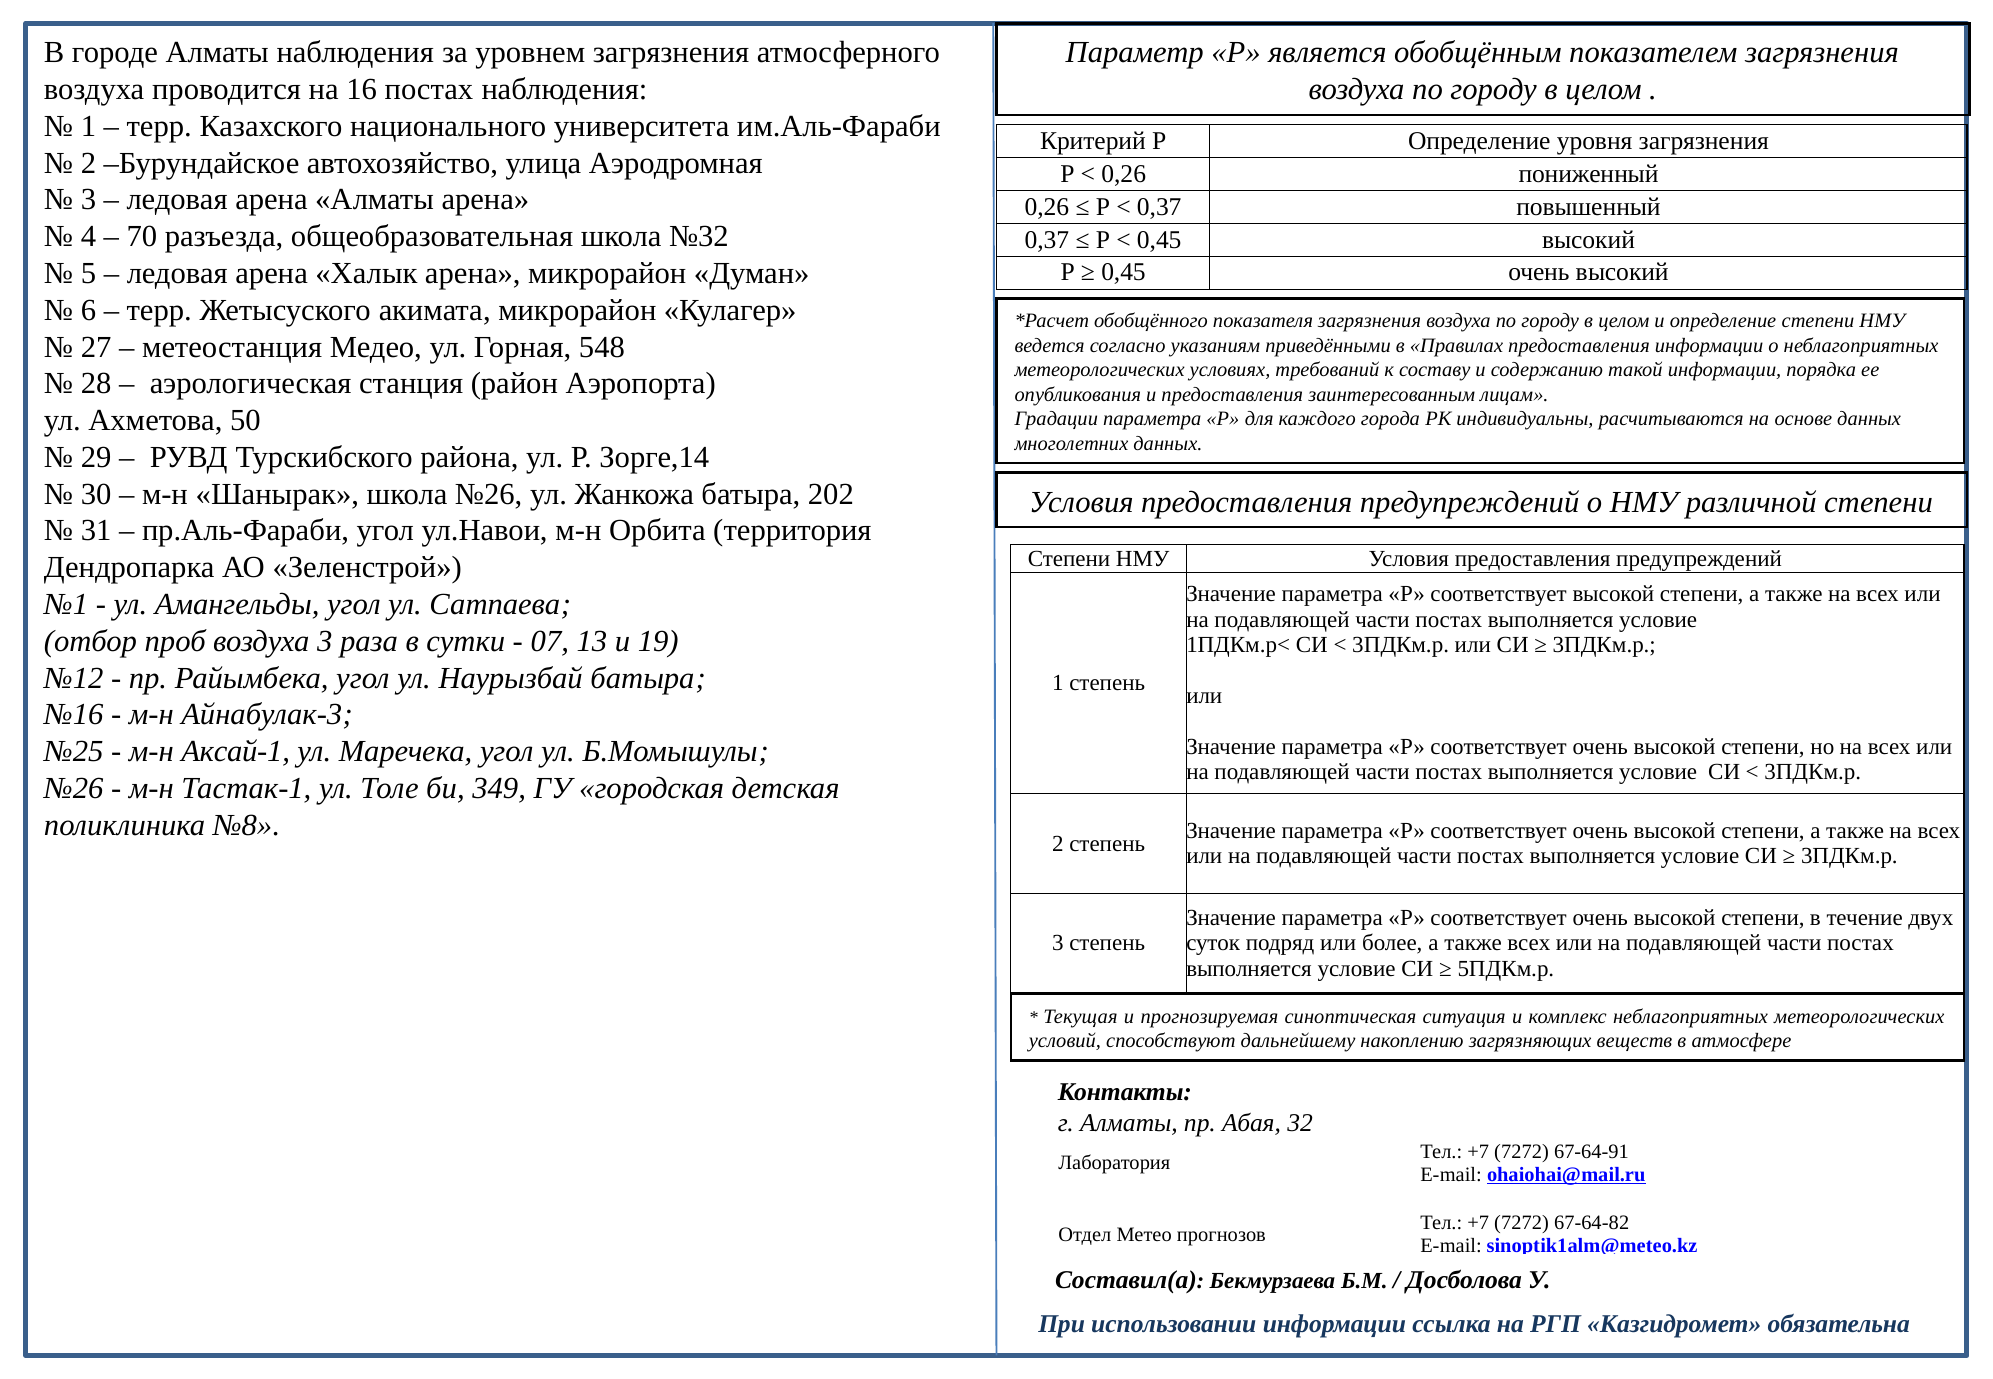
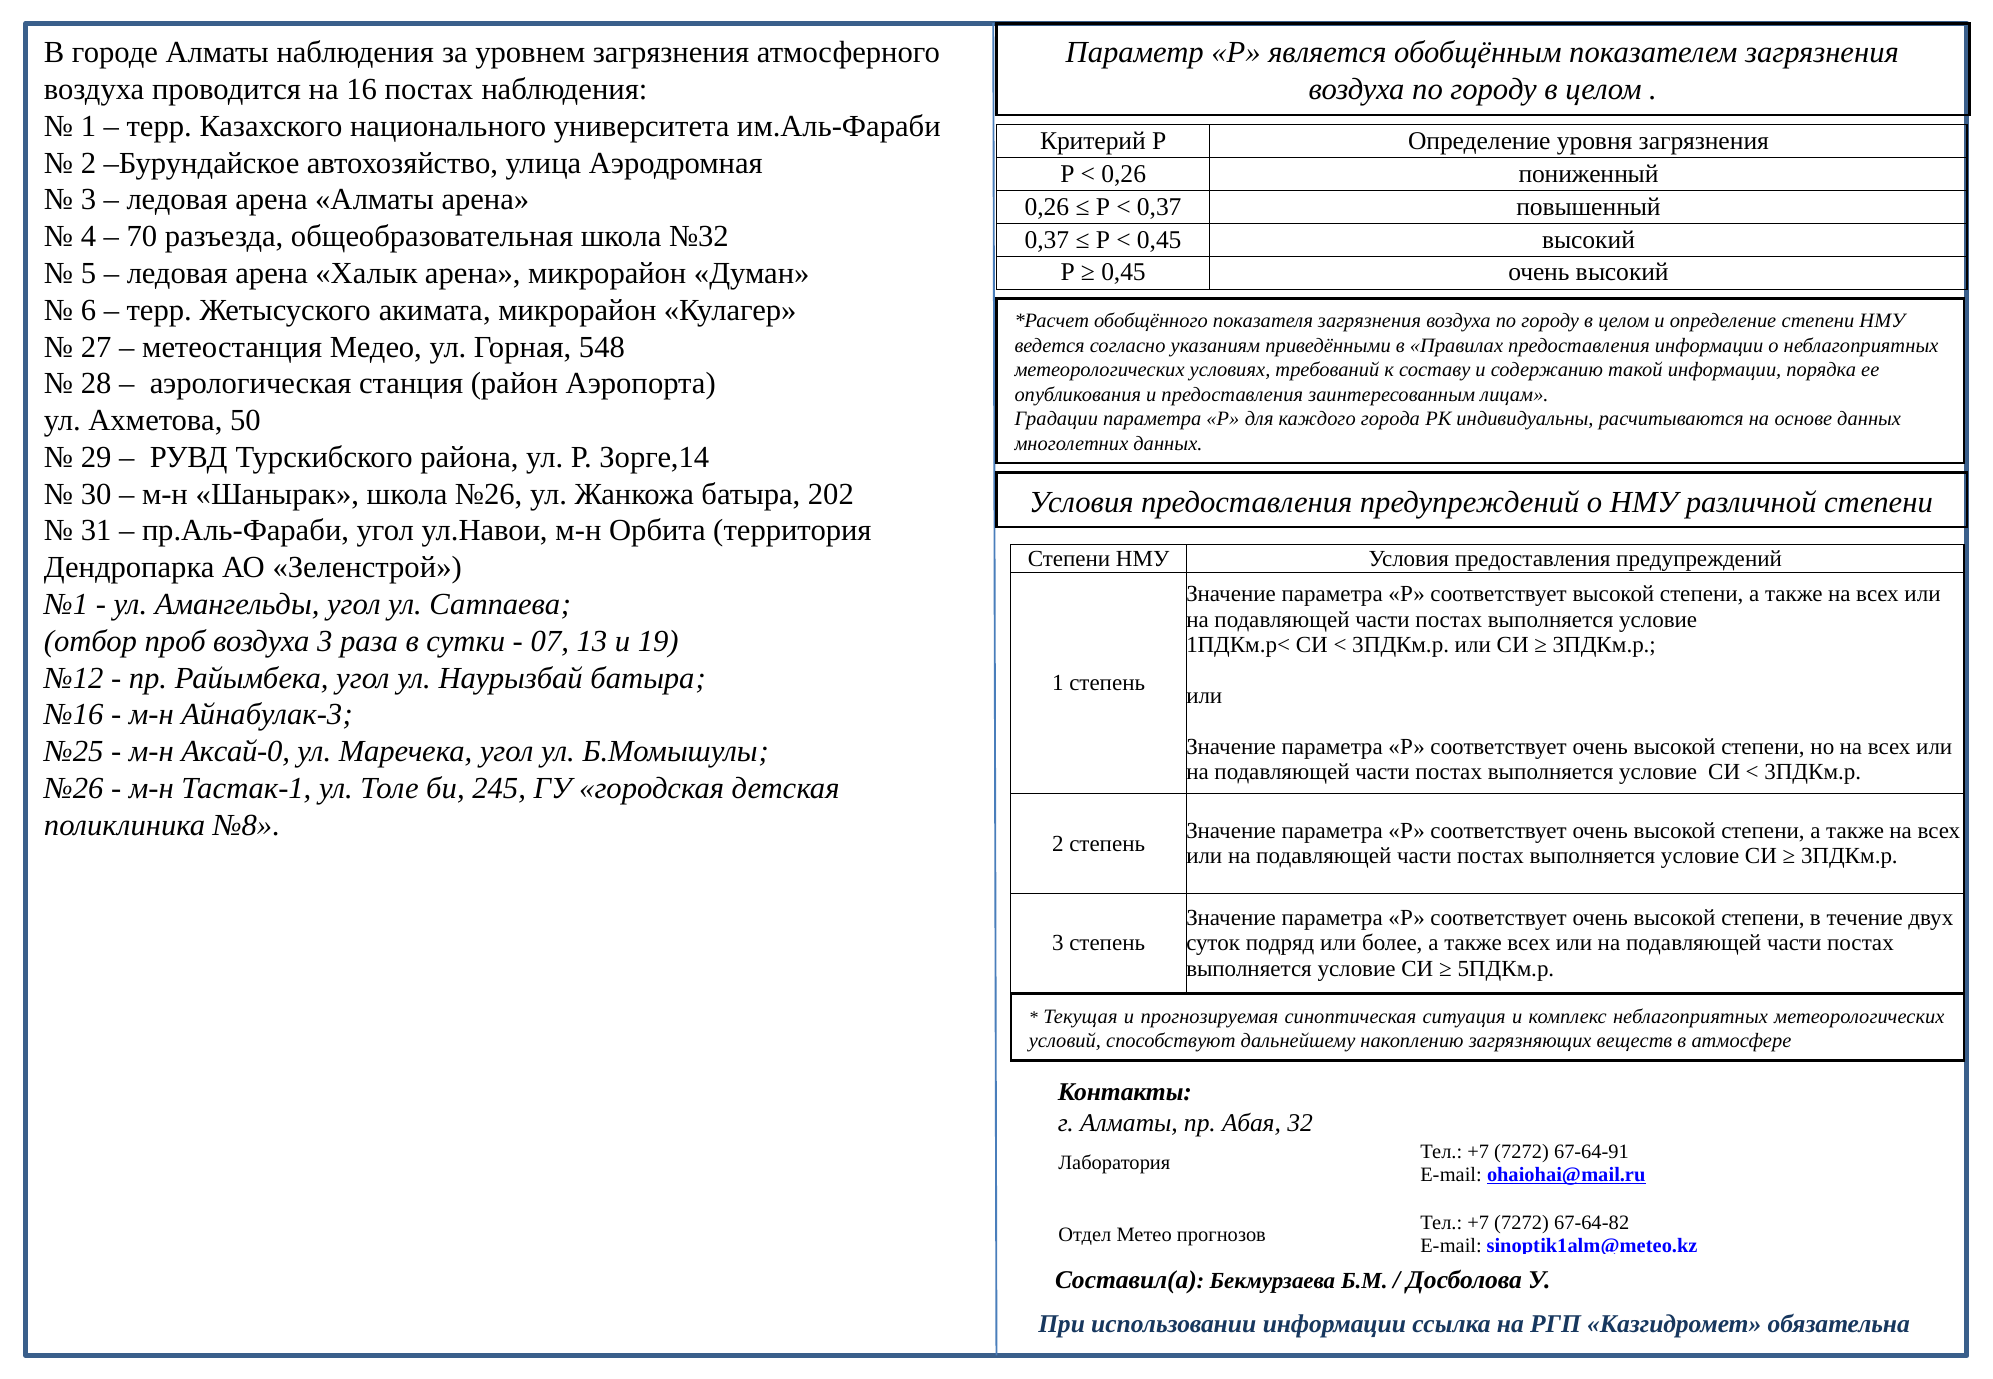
Аксай-1: Аксай-1 -> Аксай-0
349: 349 -> 245
